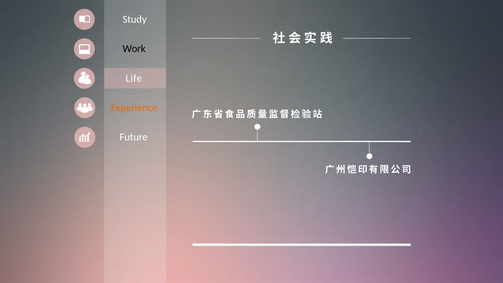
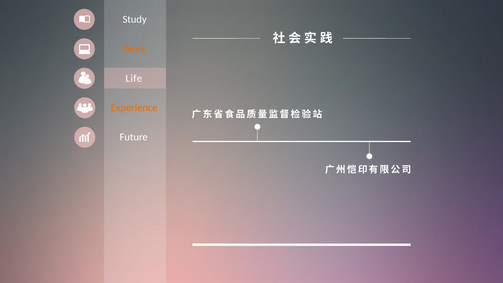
Work colour: black -> orange
